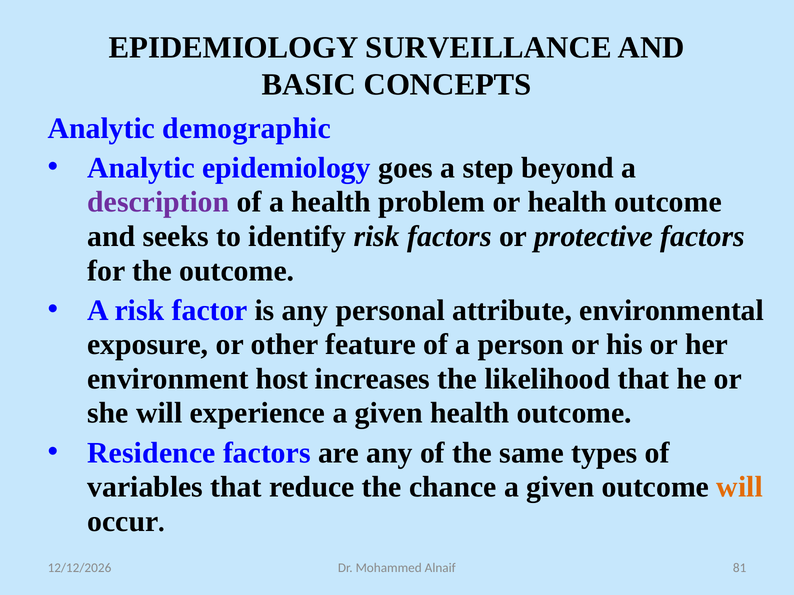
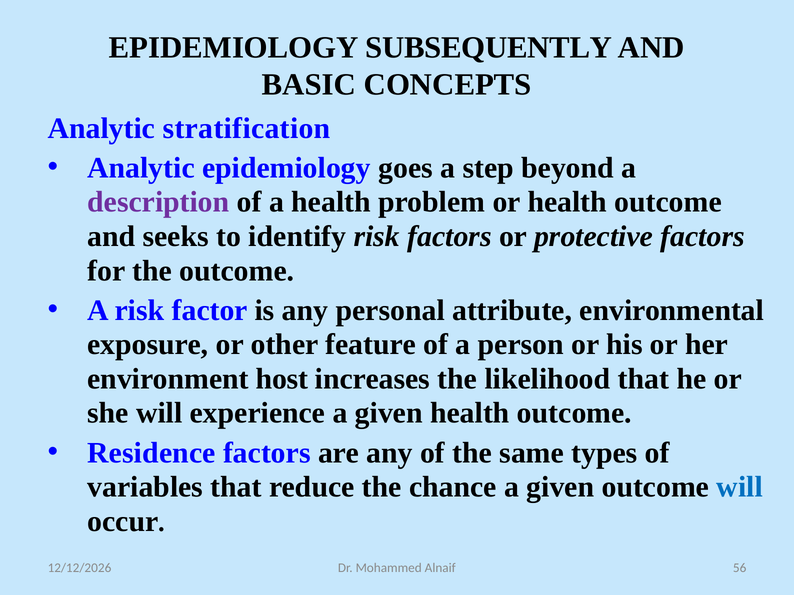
SURVEILLANCE: SURVEILLANCE -> SUBSEQUENTLY
demographic: demographic -> stratification
will at (740, 487) colour: orange -> blue
81: 81 -> 56
